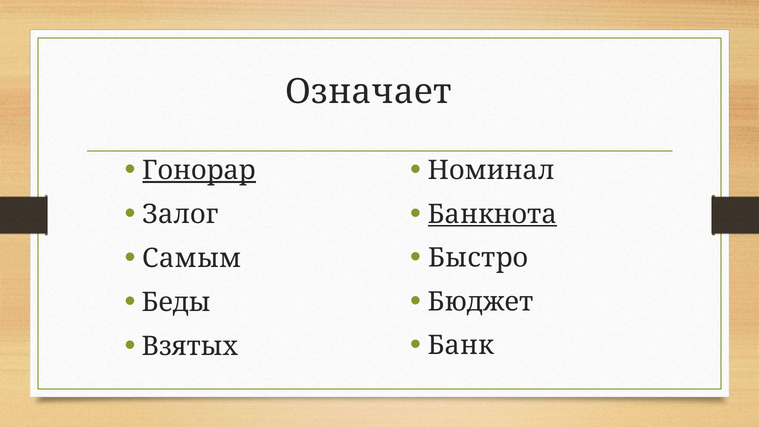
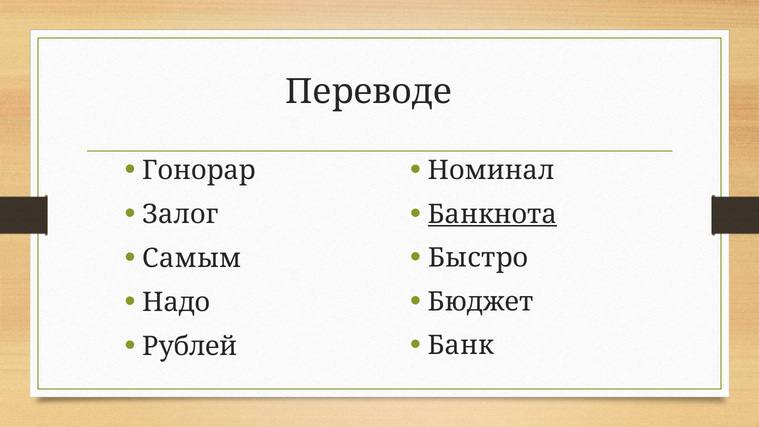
Означает: Означает -> Переводе
Гонорар underline: present -> none
Беды: Беды -> Надо
Взятых: Взятых -> Рублей
